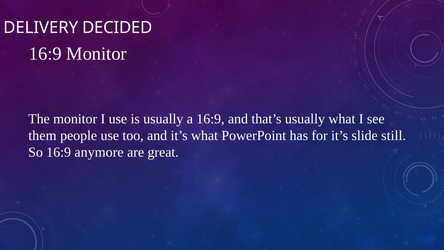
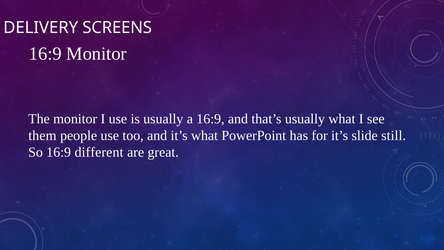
DECIDED: DECIDED -> SCREENS
anymore: anymore -> different
